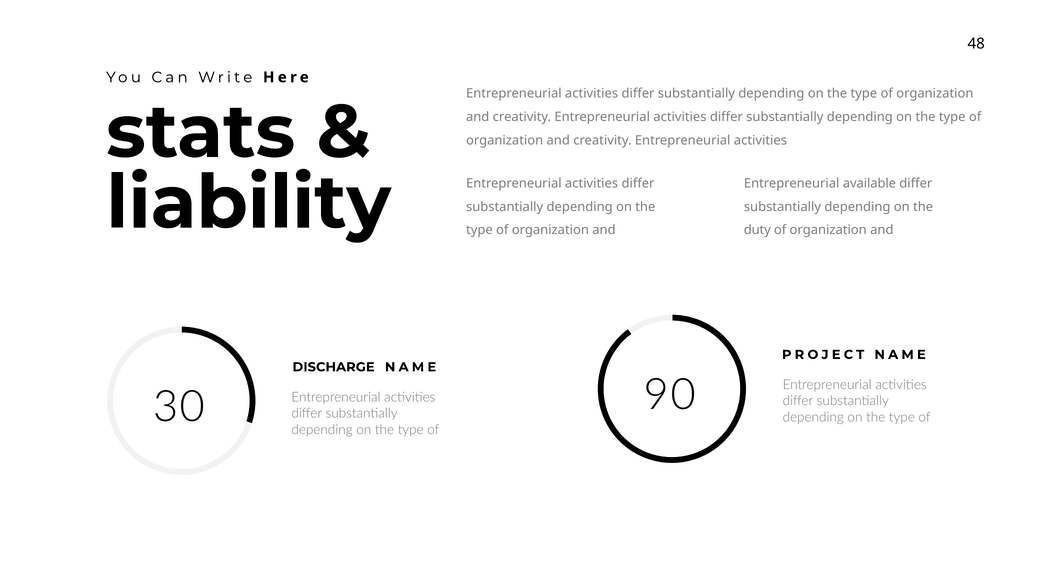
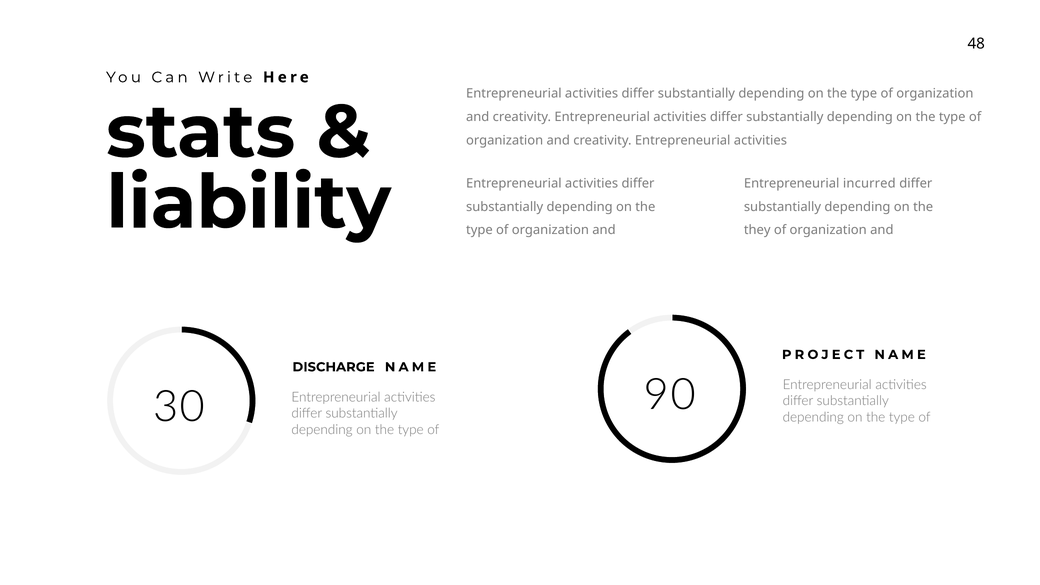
available: available -> incurred
duty: duty -> they
